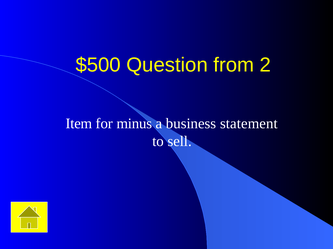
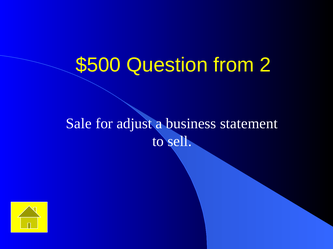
Item: Item -> Sale
minus: minus -> adjust
